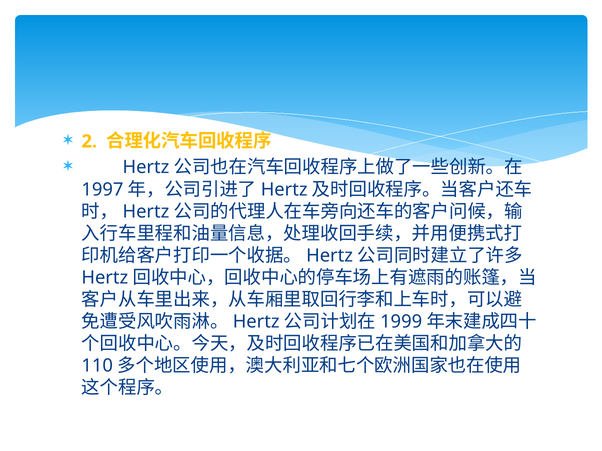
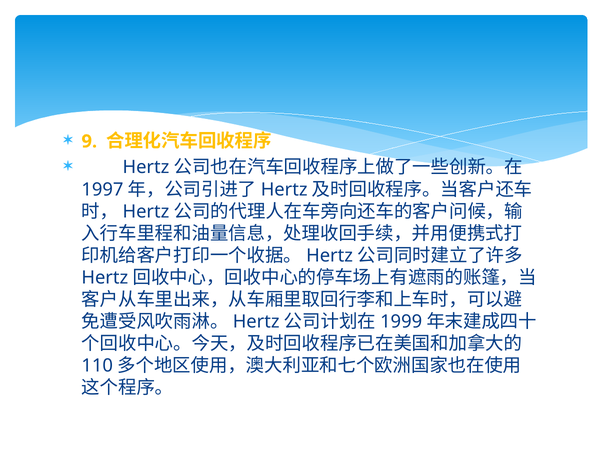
2: 2 -> 9
